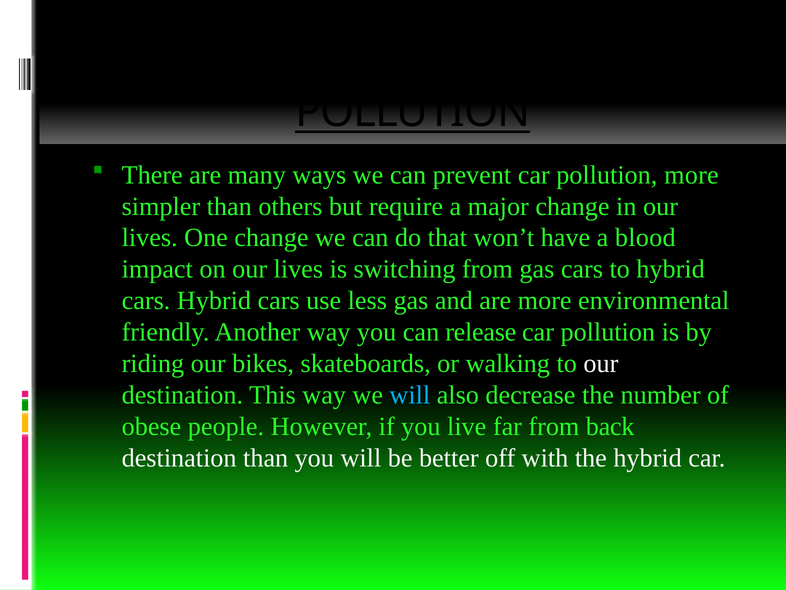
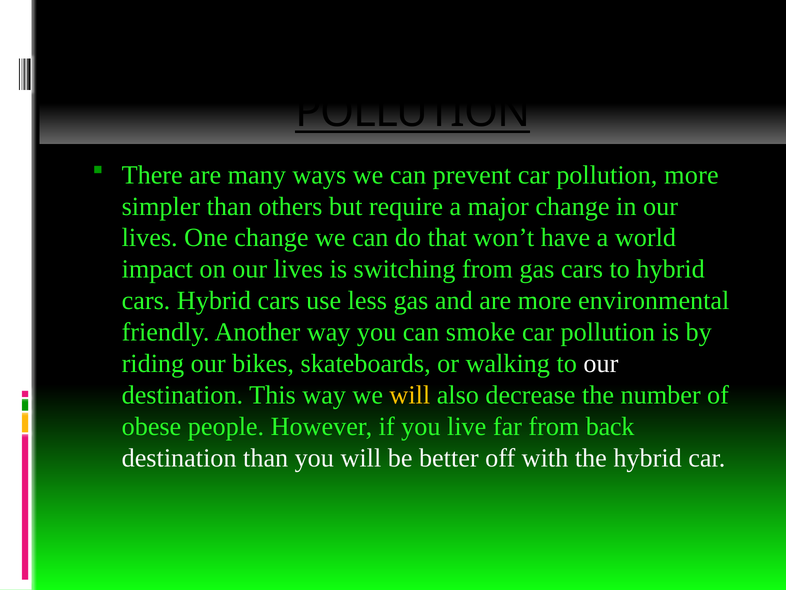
blood: blood -> world
release: release -> smoke
will at (410, 395) colour: light blue -> yellow
